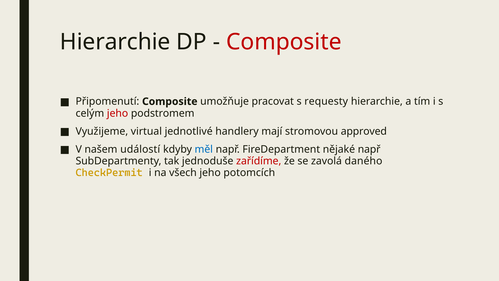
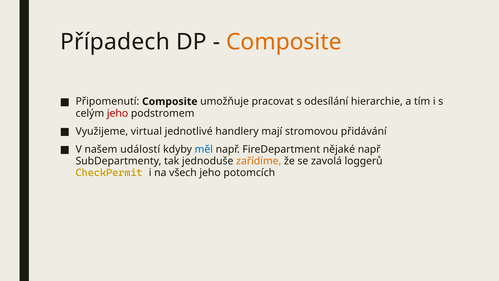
Hierarchie at (115, 42): Hierarchie -> Případech
Composite at (284, 42) colour: red -> orange
requesty: requesty -> odesílání
approved: approved -> přidávání
zařídíme colour: red -> orange
daného: daného -> loggerů
